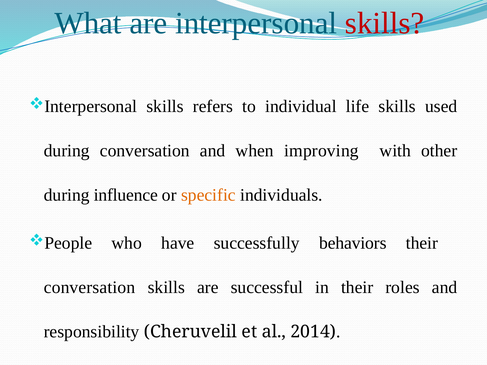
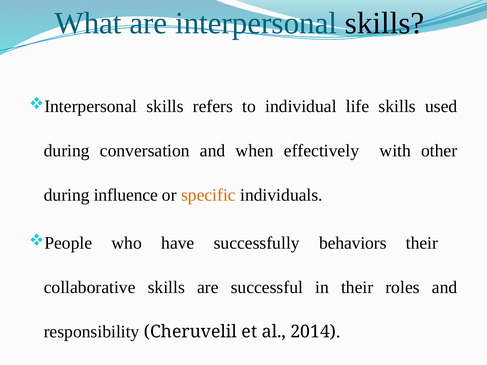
skills at (385, 23) colour: red -> black
improving: improving -> effectively
conversation at (90, 288): conversation -> collaborative
